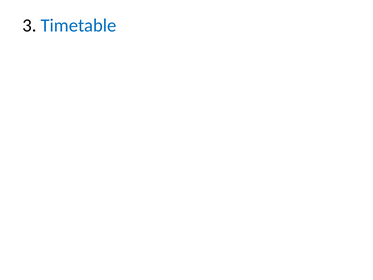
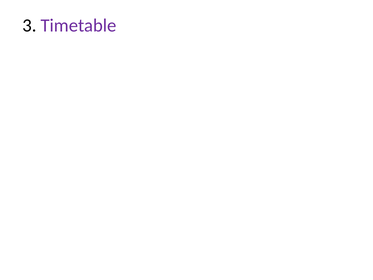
Timetable colour: blue -> purple
